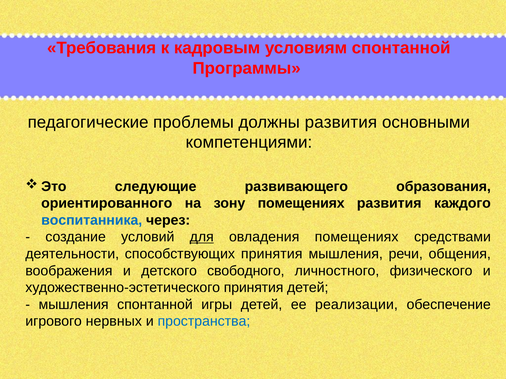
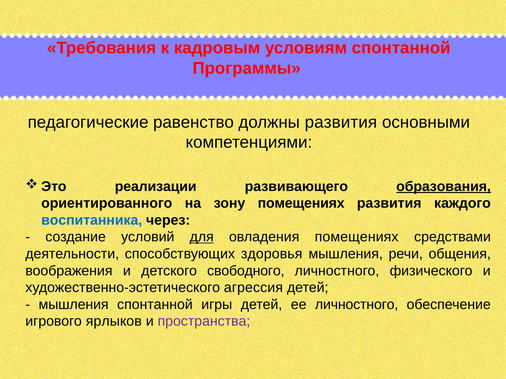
проблемы: проблемы -> равенство
следующие: следующие -> реализации
образования underline: none -> present
способствующих принятия: принятия -> здоровья
художественно-эстетического принятия: принятия -> агрессия
ее реализации: реализации -> личностного
нервных: нервных -> ярлыков
пространства colour: blue -> purple
